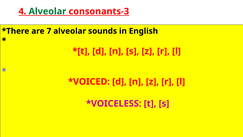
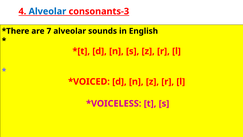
Alveolar at (47, 11) colour: green -> blue
